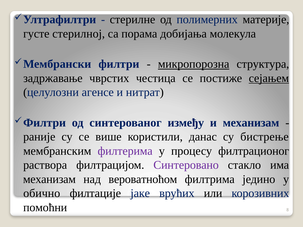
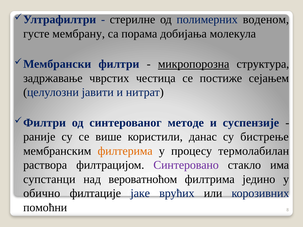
материје: материје -> воденом
стерилној: стерилној -> мембрану
сејањем underline: present -> none
агенсе: агенсе -> јавити
између: између -> методе
и механизам: механизам -> суспензије
филтерима colour: purple -> orange
филтрационог: филтрационог -> термолабилан
механизам at (49, 179): механизам -> супстанци
